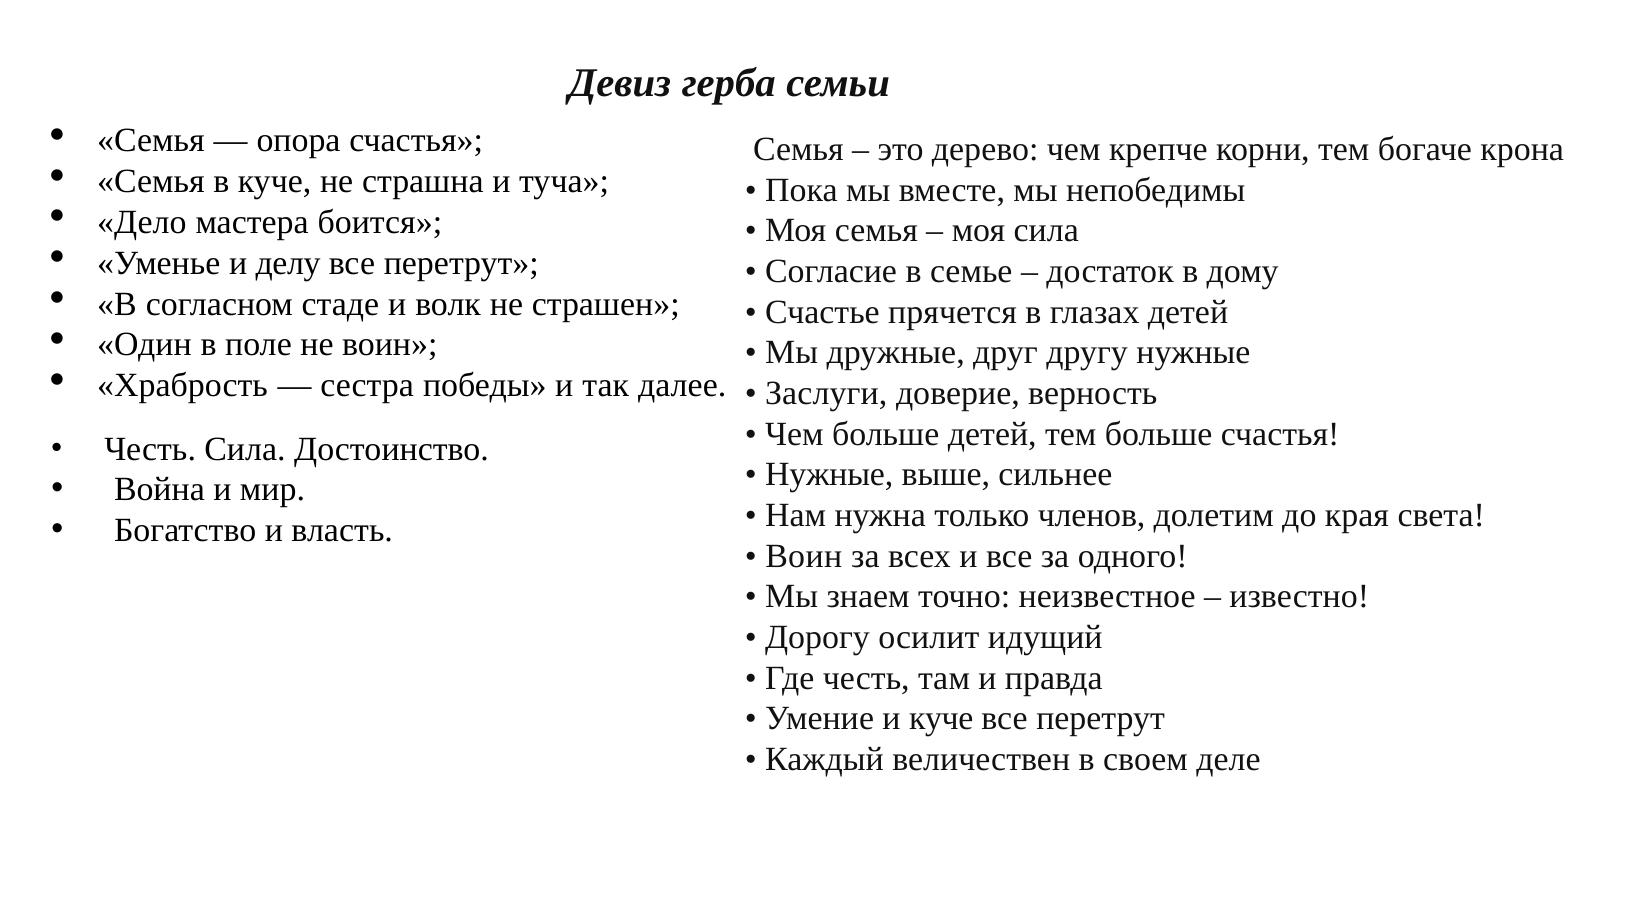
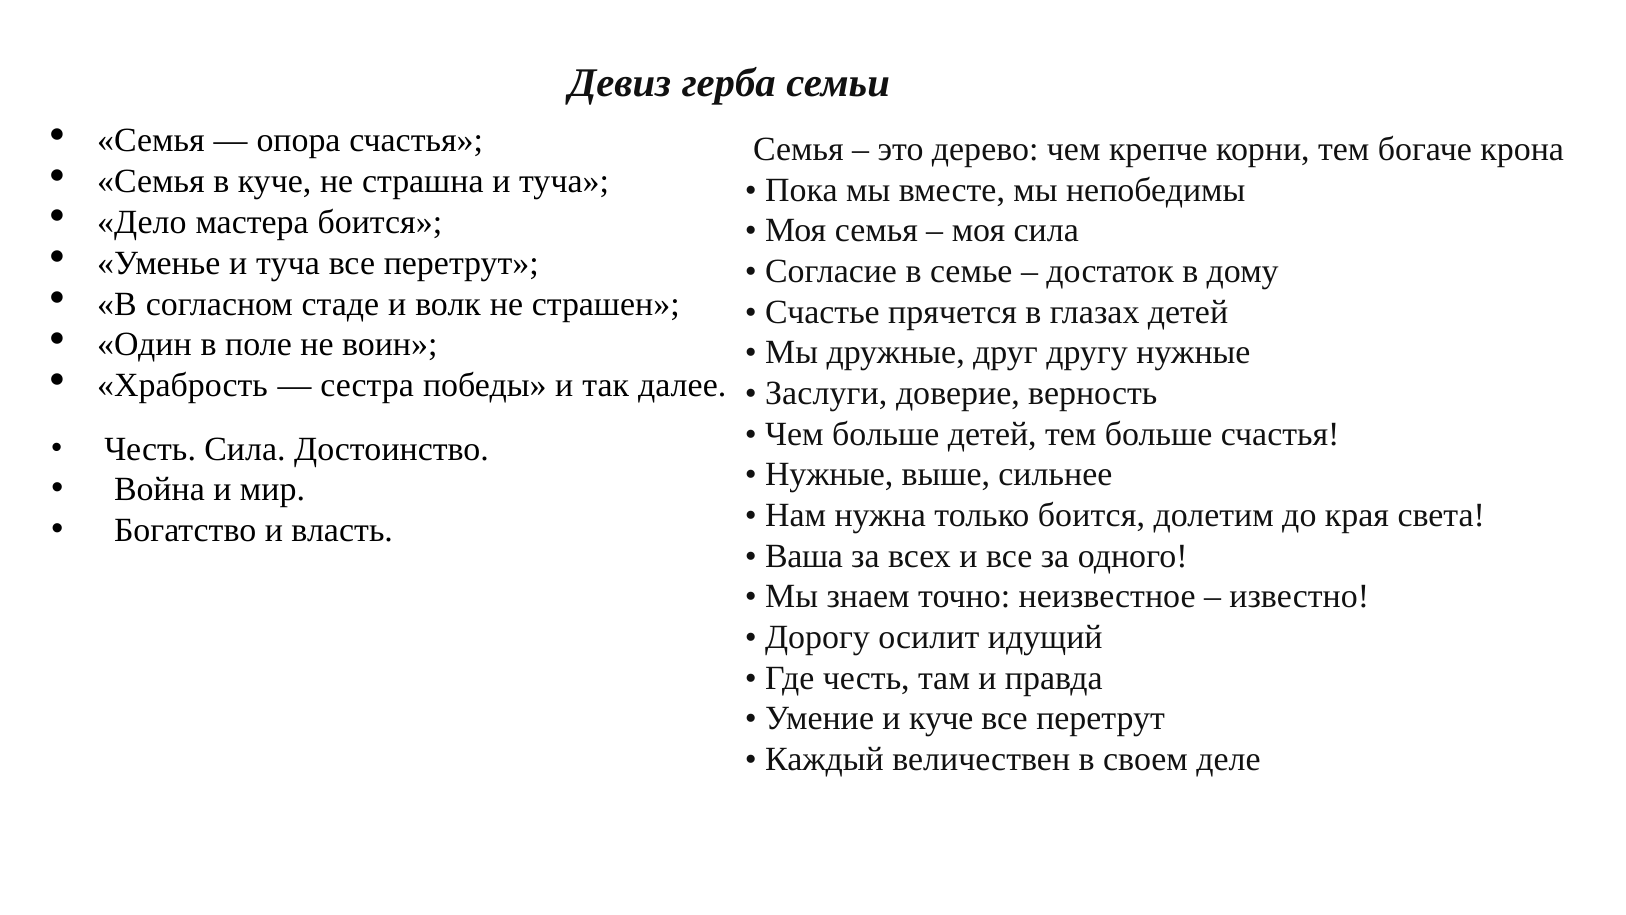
Уменье и делу: делу -> туча
только членов: членов -> боится
Воин at (804, 556): Воин -> Ваша
